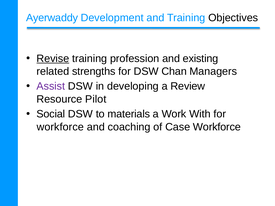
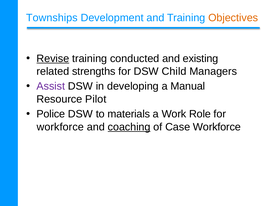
Ayerwaddy: Ayerwaddy -> Townships
Objectives colour: black -> orange
profession: profession -> conducted
Chan: Chan -> Child
Review: Review -> Manual
Social: Social -> Police
With: With -> Role
coaching underline: none -> present
